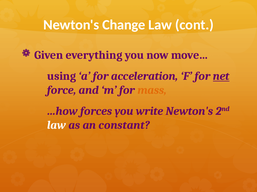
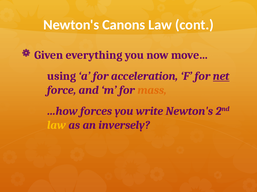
Change: Change -> Canons
law at (57, 126) colour: white -> yellow
constant: constant -> inversely
